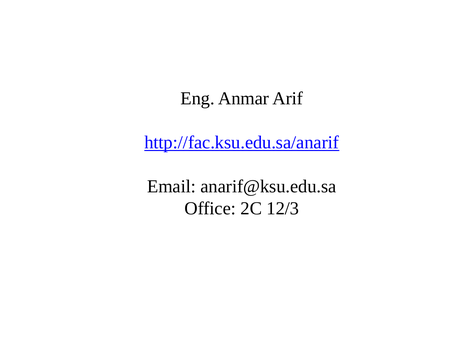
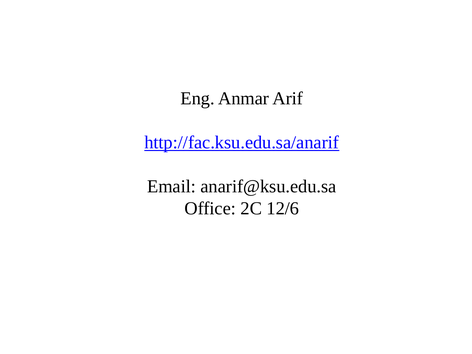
12/3: 12/3 -> 12/6
